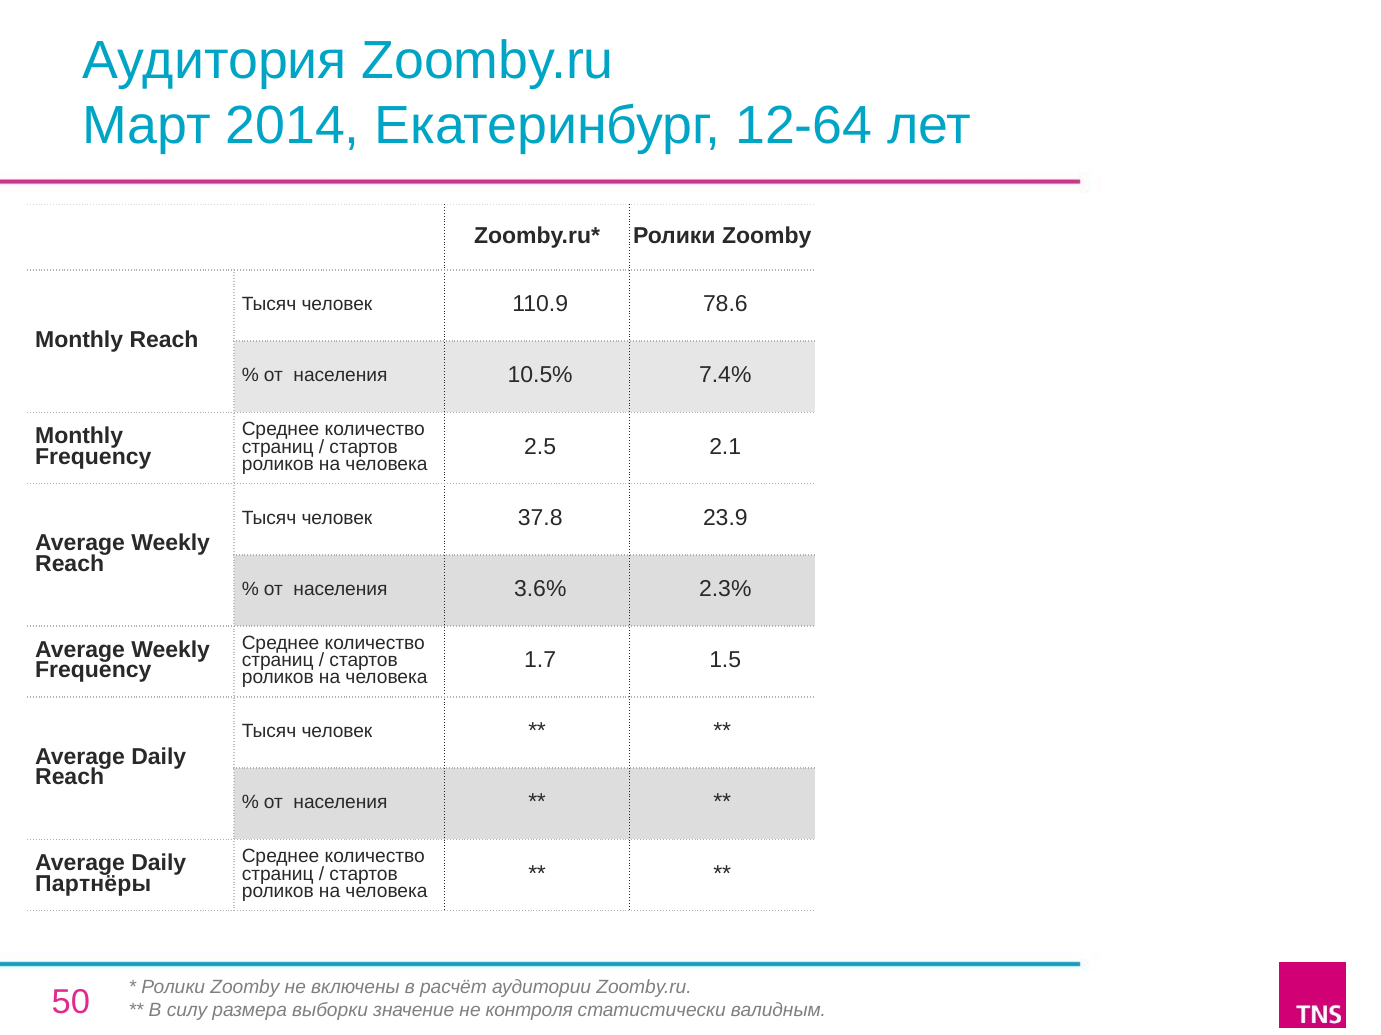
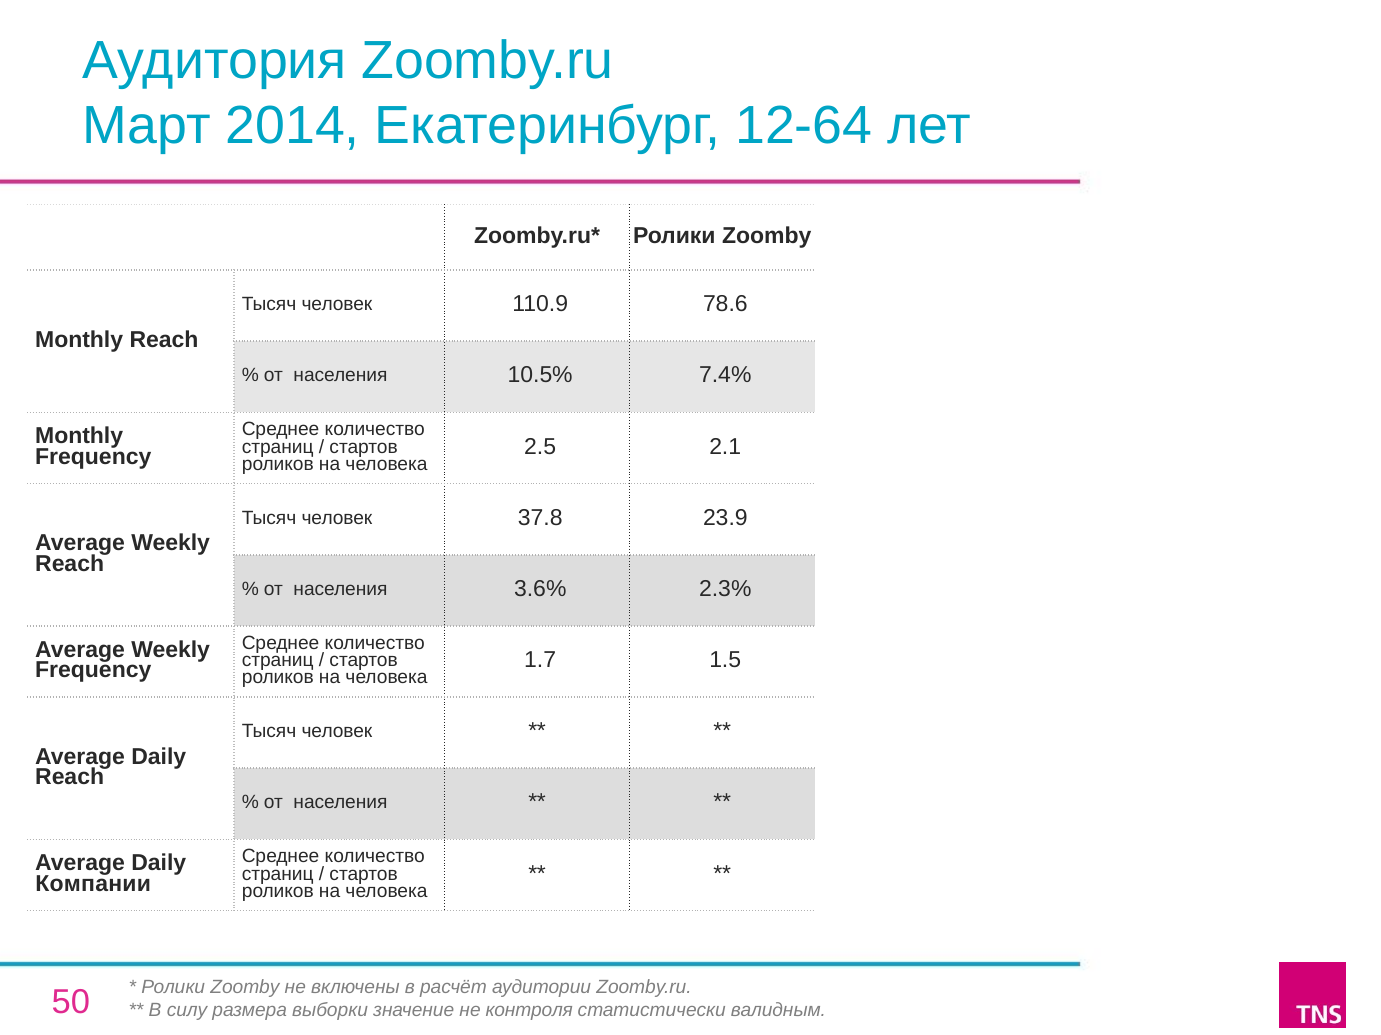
Партнёры: Партнёры -> Компании
